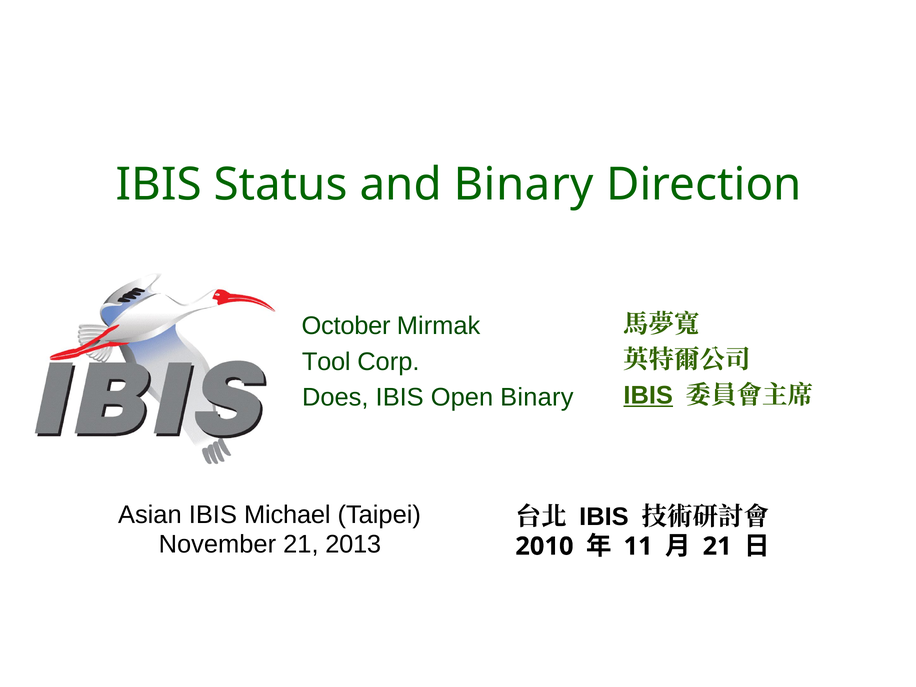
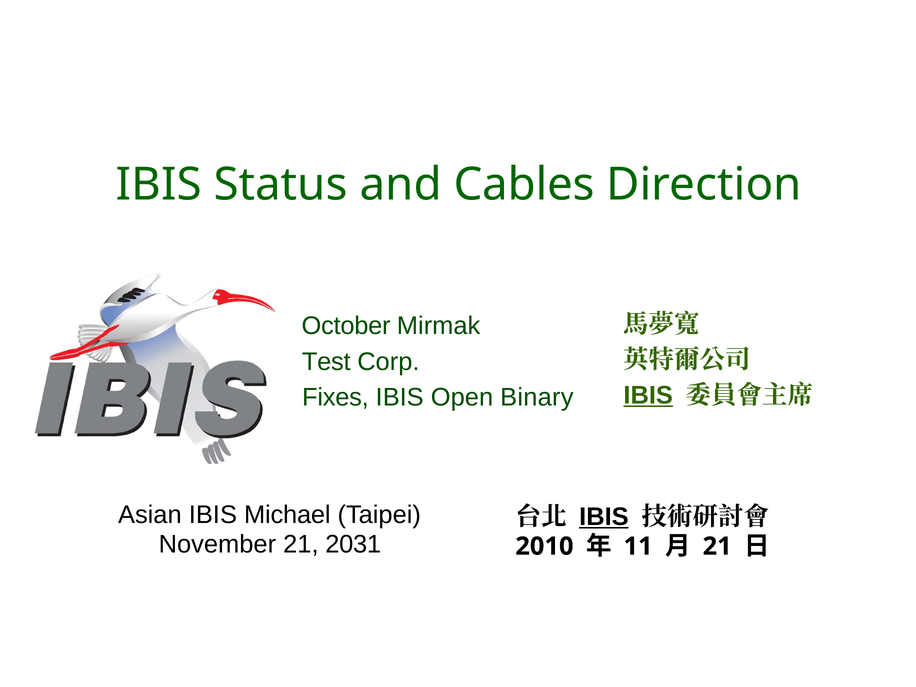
and Binary: Binary -> Cables
Tool: Tool -> Test
Does: Does -> Fixes
IBIS at (604, 517) underline: none -> present
2013: 2013 -> 2031
